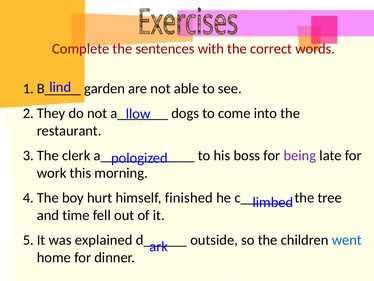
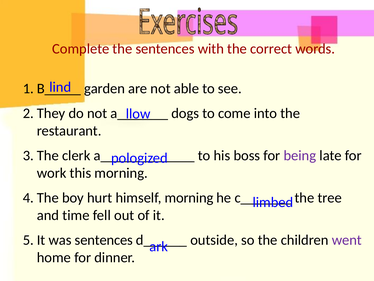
himself finished: finished -> morning
was explained: explained -> sentences
went colour: blue -> purple
